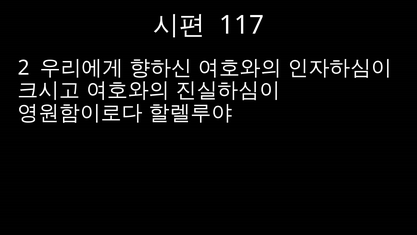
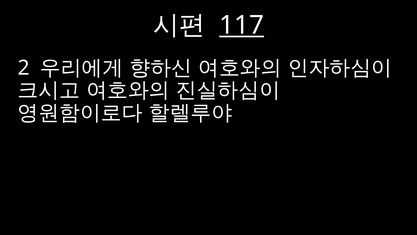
117 underline: none -> present
